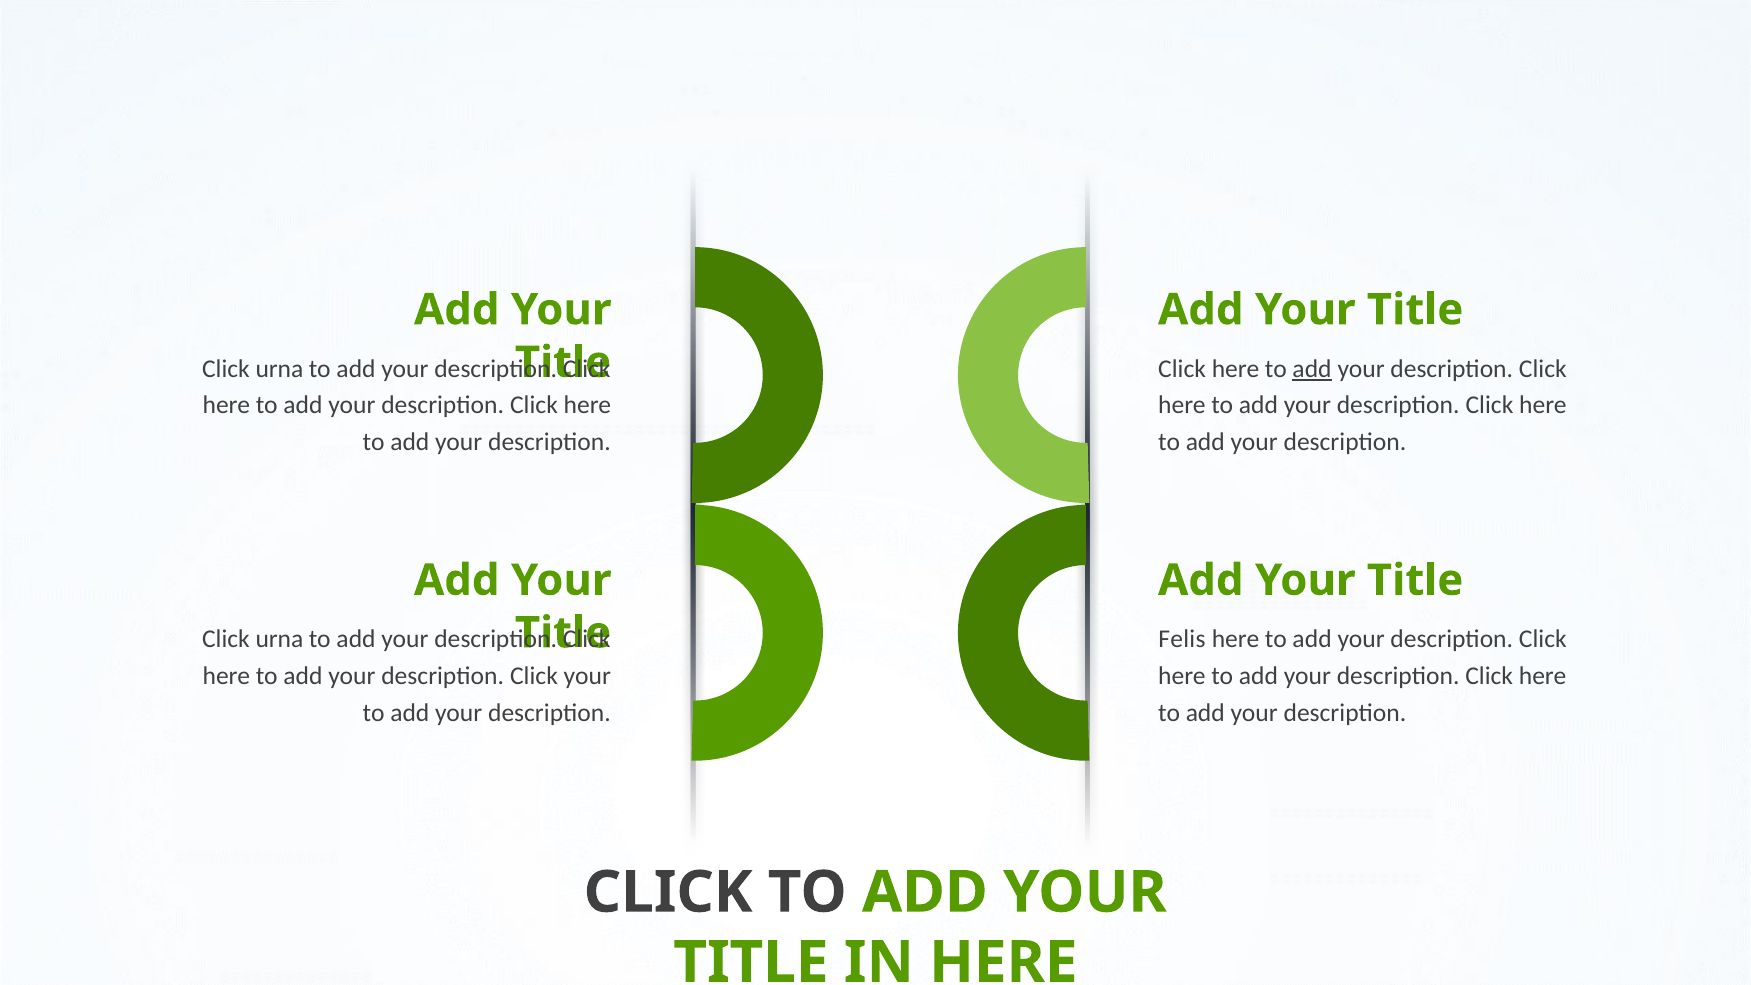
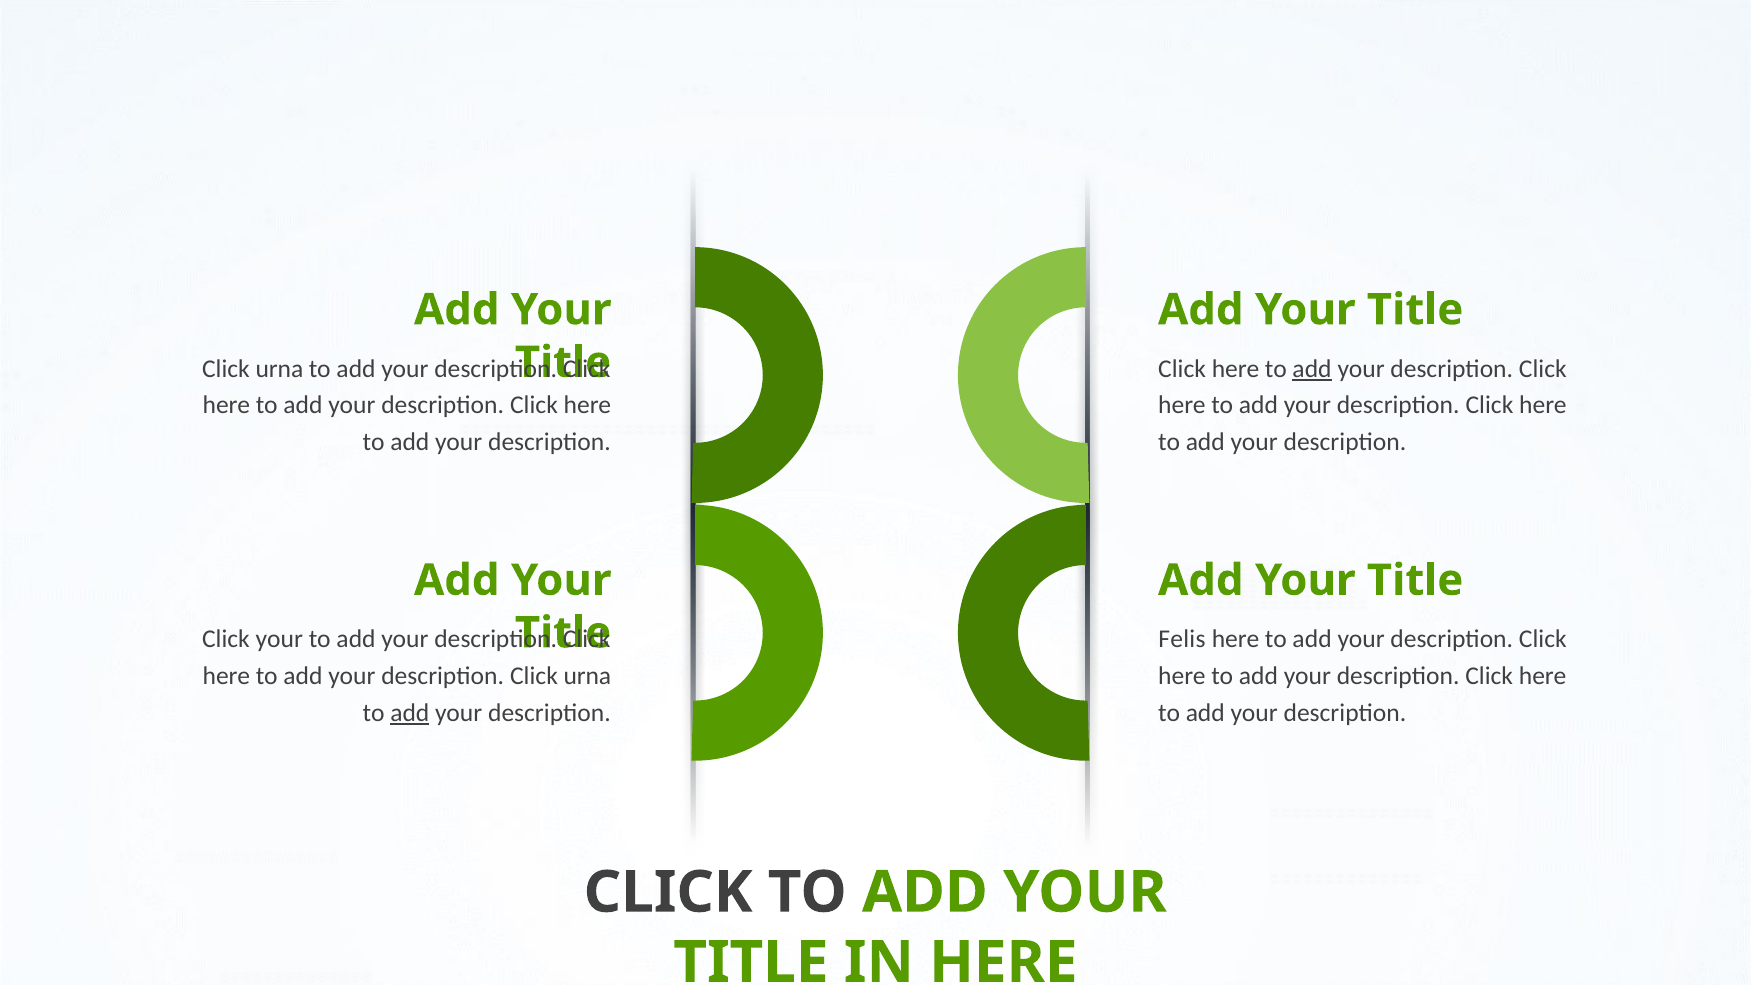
urna at (279, 639): urna -> your
description Click your: your -> urna
add at (410, 713) underline: none -> present
